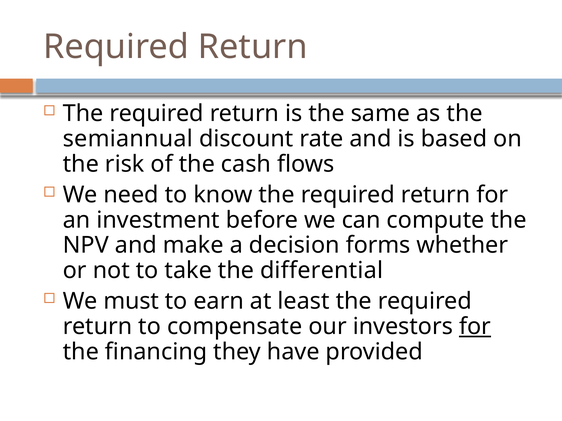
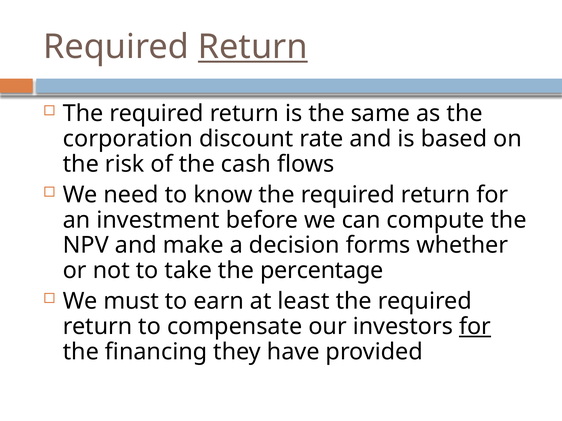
Return at (253, 47) underline: none -> present
semiannual: semiannual -> corporation
differential: differential -> percentage
